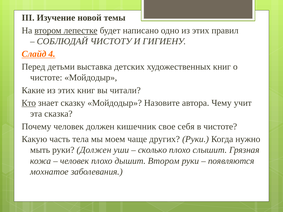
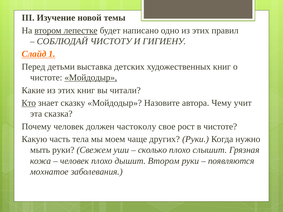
4: 4 -> 1
Мойдодыр at (91, 78) underline: none -> present
кишечник: кишечник -> частоколу
себя: себя -> рост
руки Должен: Должен -> Свежем
